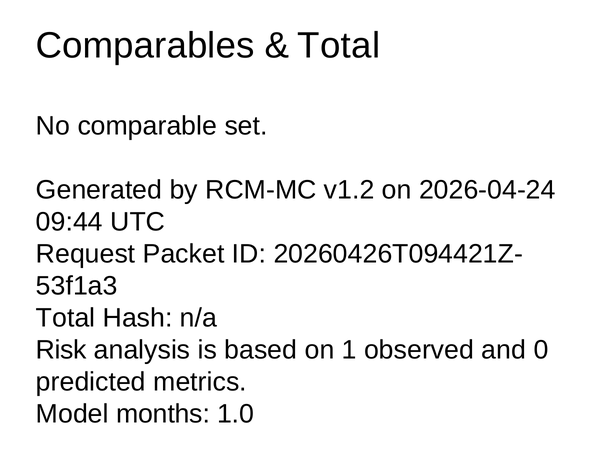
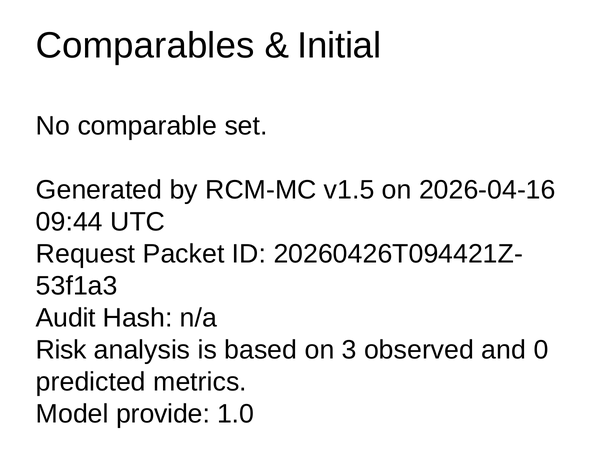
Total at (339, 46): Total -> Initial
v1.2: v1.2 -> v1.5
2026-04-24: 2026-04-24 -> 2026-04-16
Total at (66, 318): Total -> Audit
1: 1 -> 3
months: months -> provide
